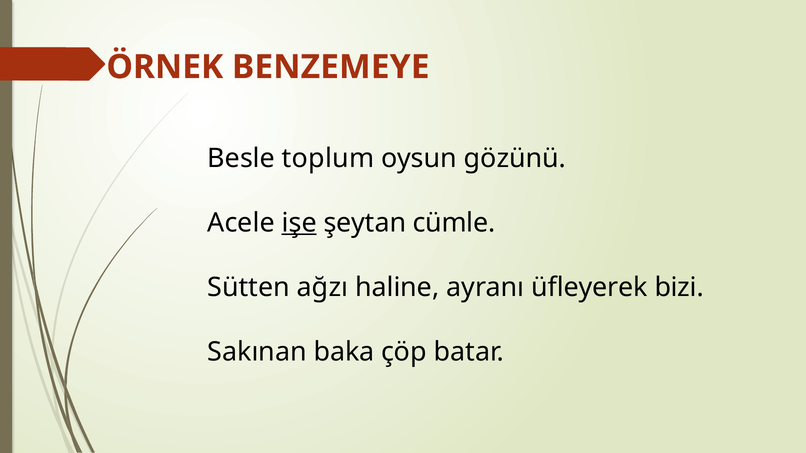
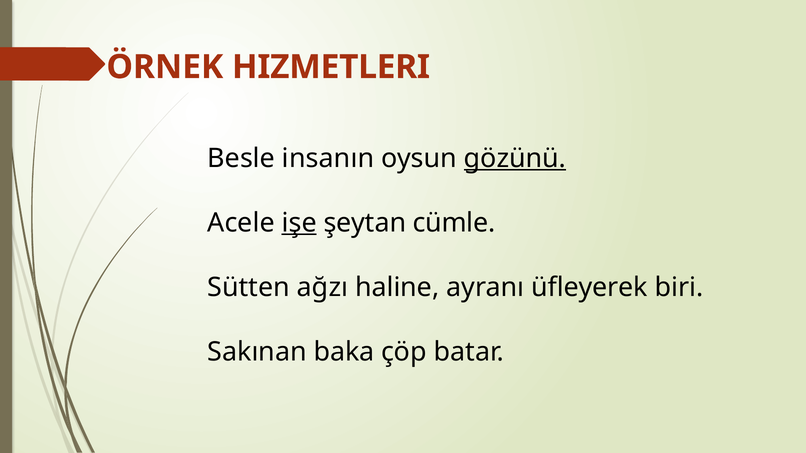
BENZEMEYE: BENZEMEYE -> HIZMETLERI
toplum: toplum -> insanın
gözünü underline: none -> present
bizi: bizi -> biri
